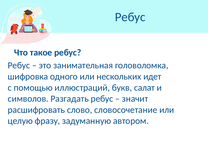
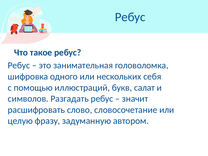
идет: идет -> себя
